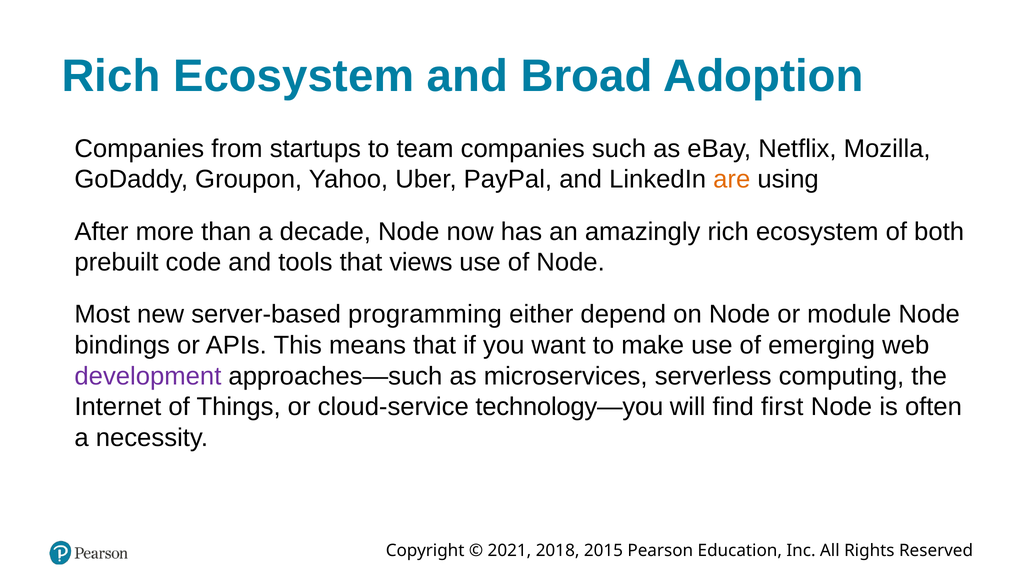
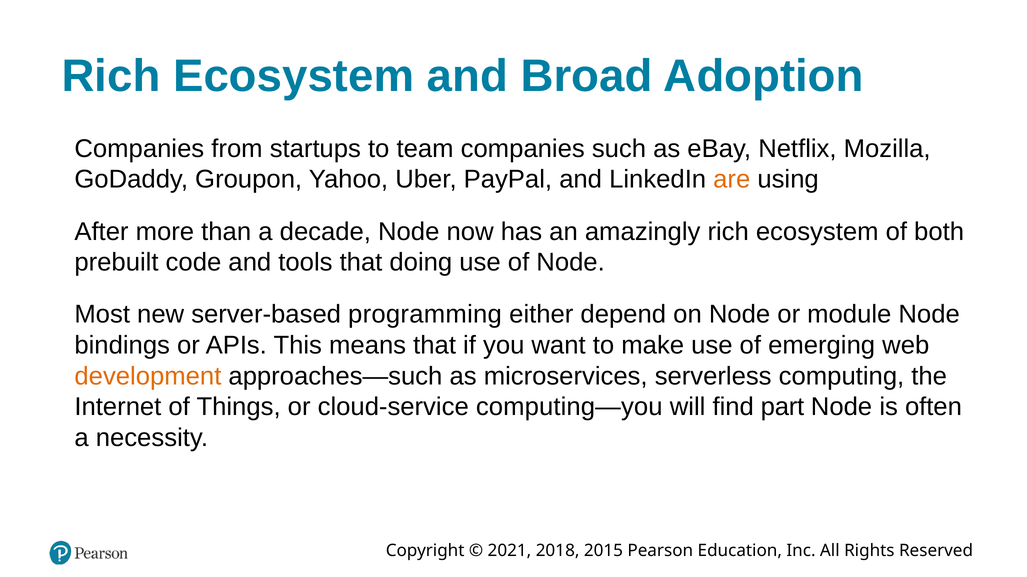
views: views -> doing
development colour: purple -> orange
technology—you: technology—you -> computing—you
first: first -> part
